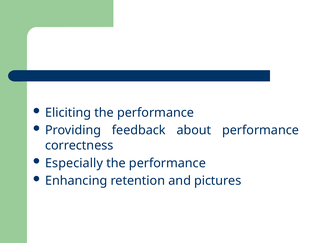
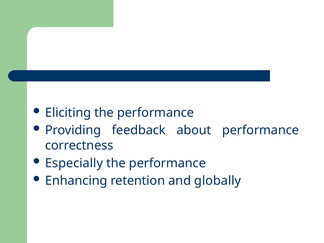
pictures: pictures -> globally
